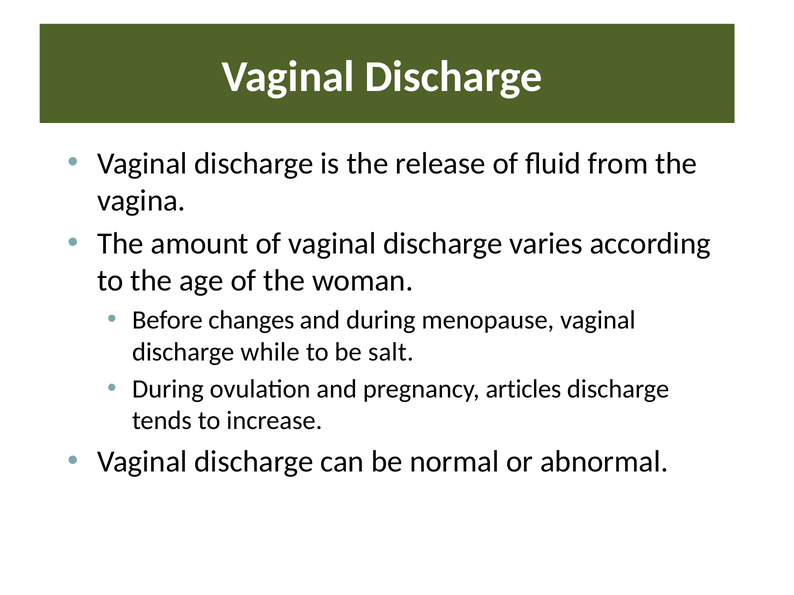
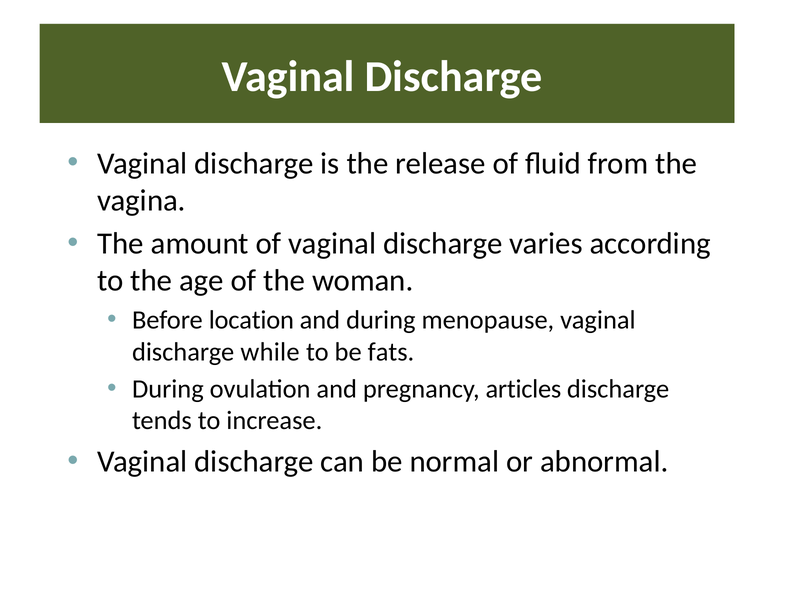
changes: changes -> location
salt: salt -> fats
